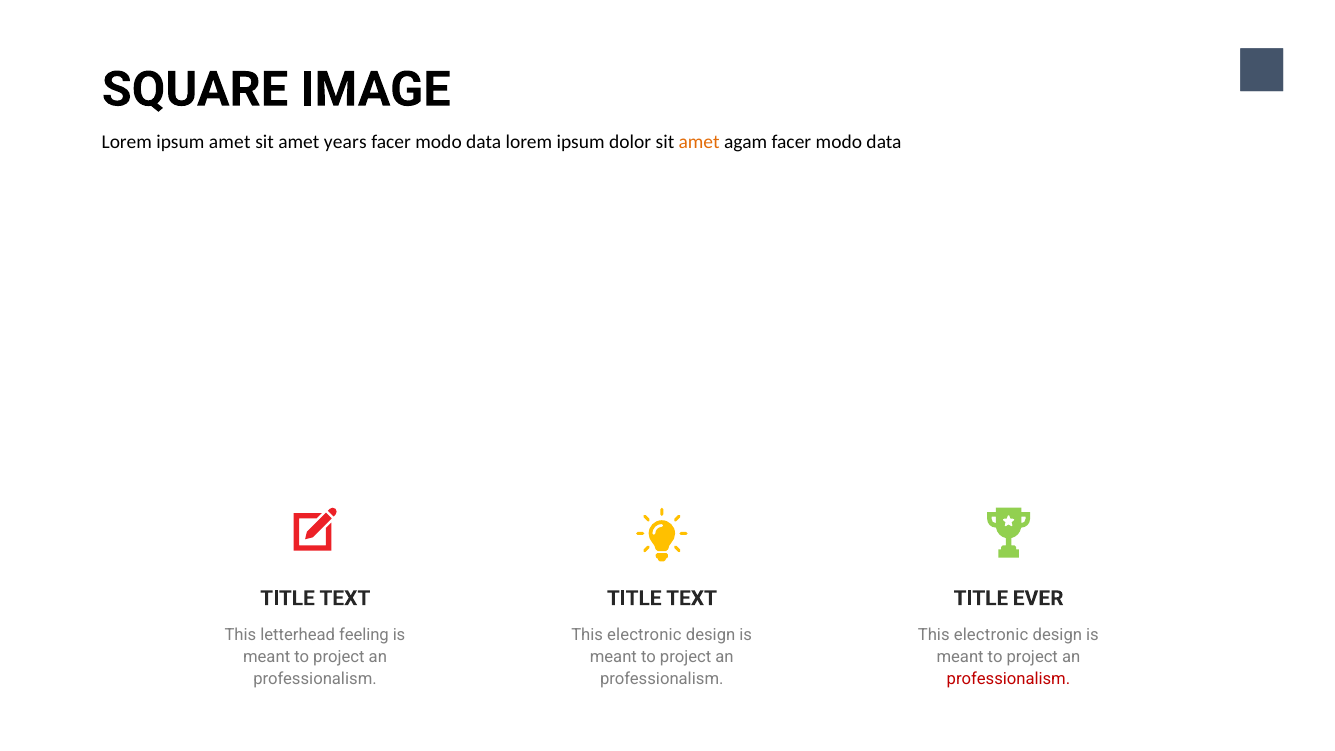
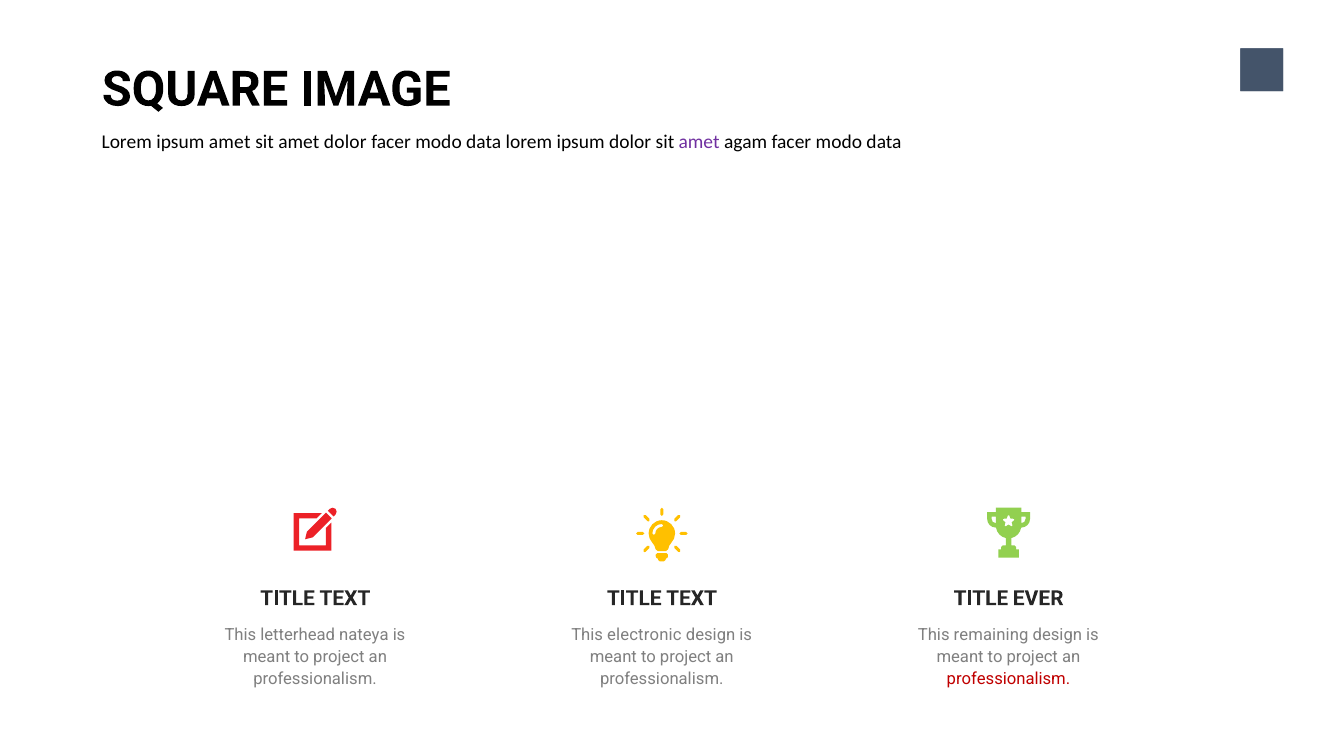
amet years: years -> dolor
amet at (699, 142) colour: orange -> purple
feeling: feeling -> nateya
electronic at (991, 635): electronic -> remaining
